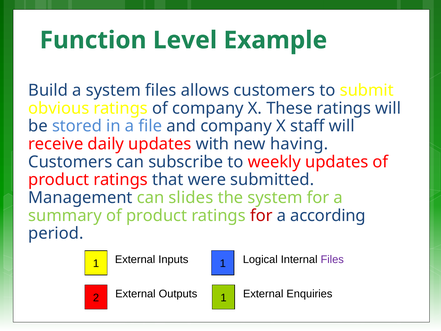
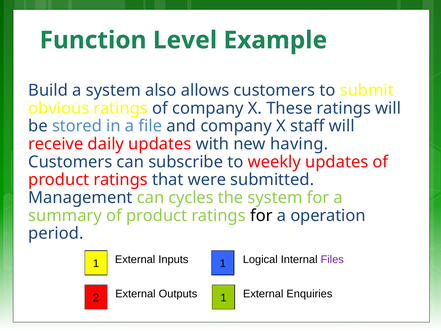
system files: files -> also
slides: slides -> cycles
for at (261, 215) colour: red -> black
according: according -> operation
